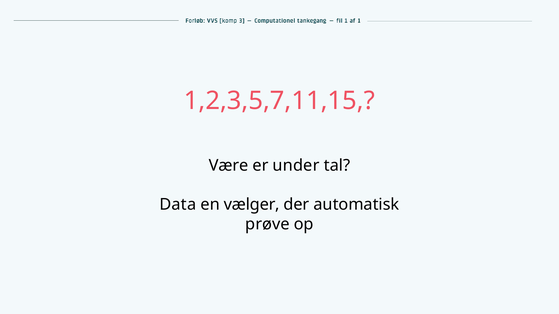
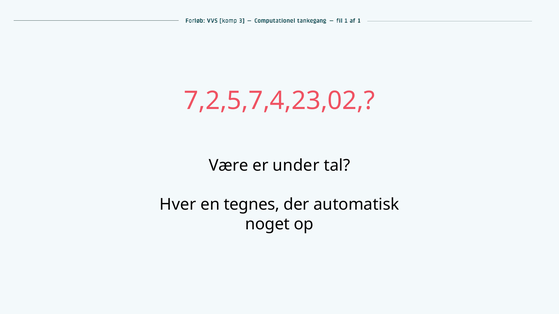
1,2,3,5,7,11,15: 1,2,3,5,7,11,15 -> 7,2,5,7,4,23,02
Data: Data -> Hver
vælger: vælger -> tegnes
prøve: prøve -> noget
